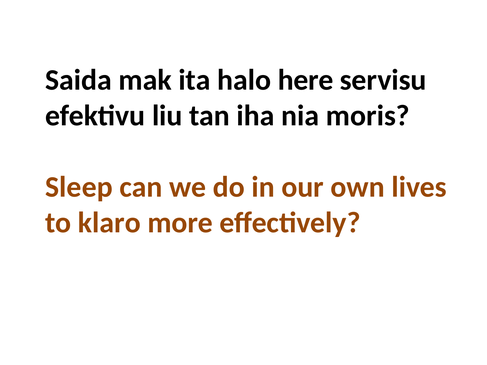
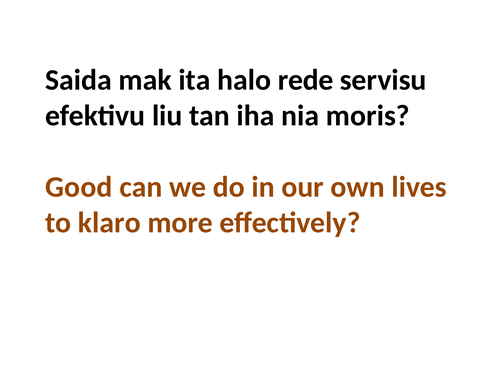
here: here -> rede
Sleep: Sleep -> Good
